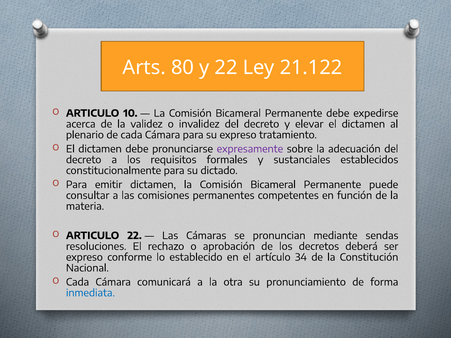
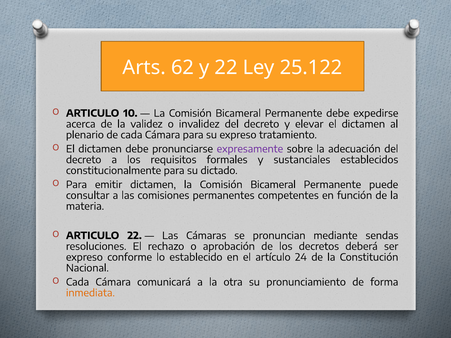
80: 80 -> 62
21.122: 21.122 -> 25.122
34: 34 -> 24
inmediata colour: blue -> orange
